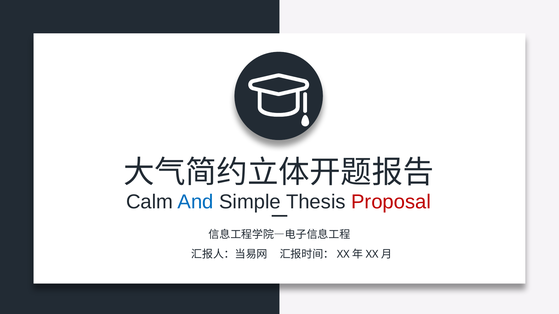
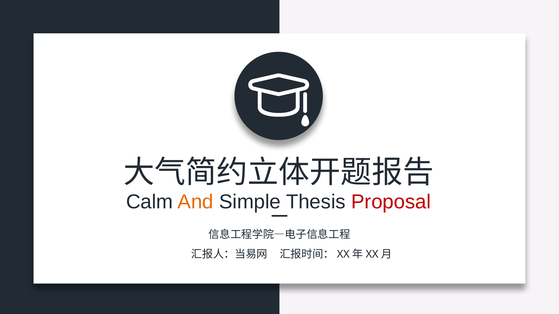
And colour: blue -> orange
